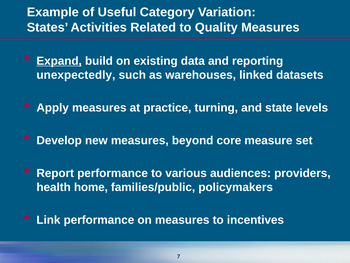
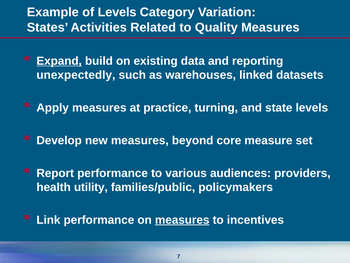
of Useful: Useful -> Levels
home: home -> utility
measures at (182, 219) underline: none -> present
